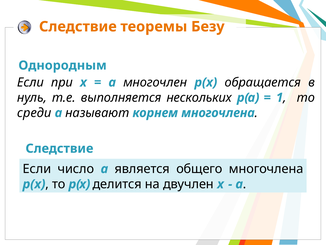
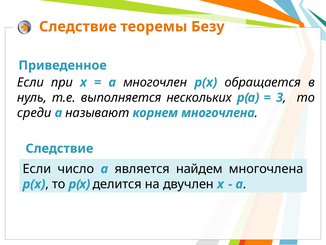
Однородным: Однородным -> Приведенное
1: 1 -> 3
общего: общего -> найдем
